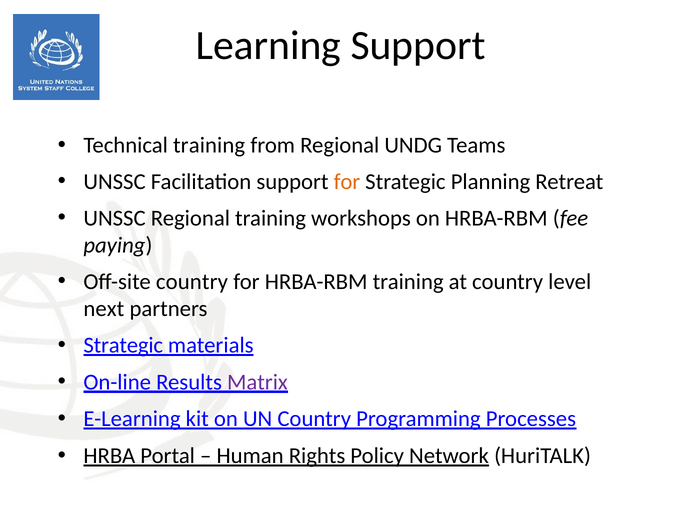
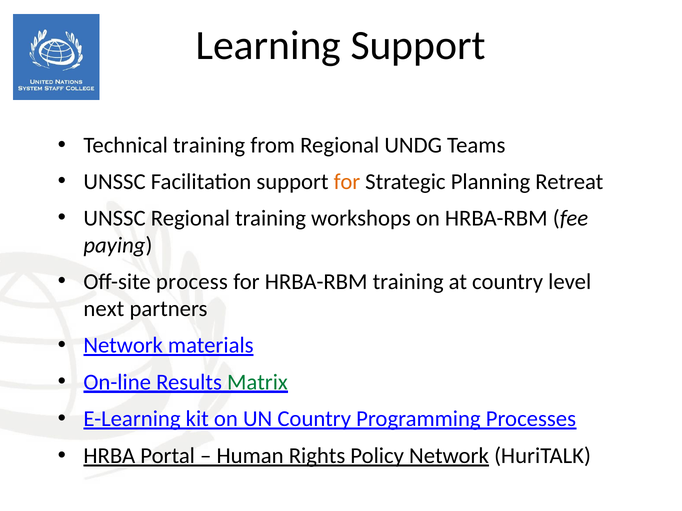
Off-site country: country -> process
Strategic at (123, 346): Strategic -> Network
Matrix colour: purple -> green
